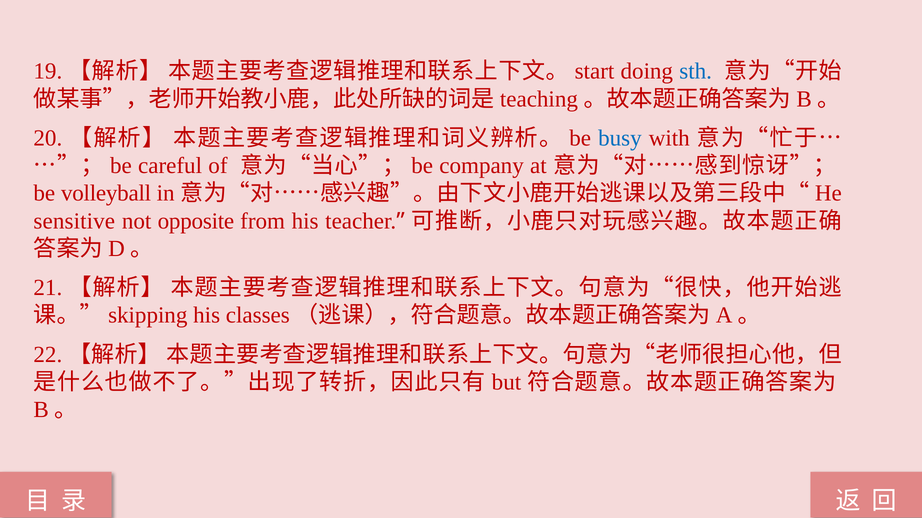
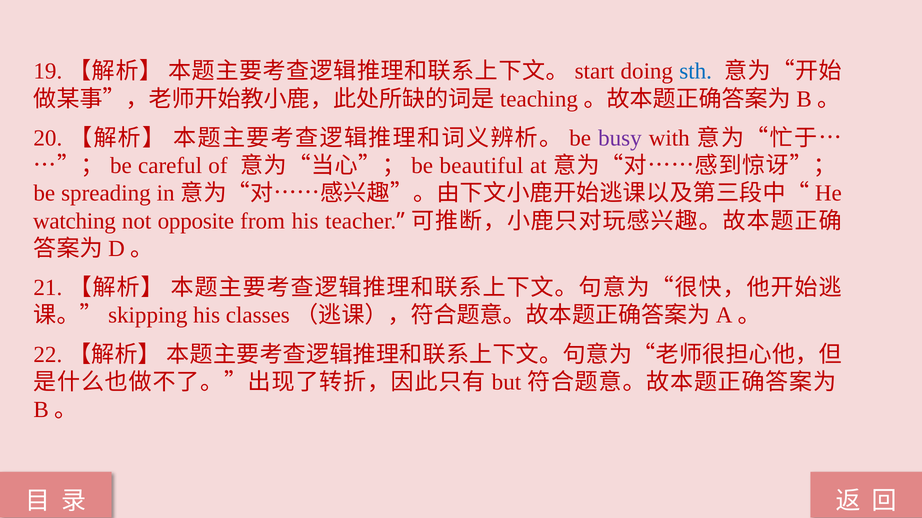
busy colour: blue -> purple
company: company -> beautiful
volleyball: volleyball -> spreading
sensitive: sensitive -> watching
